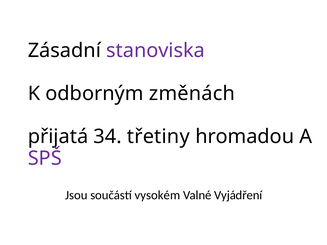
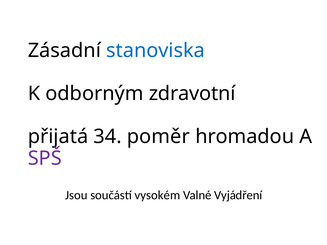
stanoviska colour: purple -> blue
změnách: změnách -> zdravotní
třetiny: třetiny -> poměr
